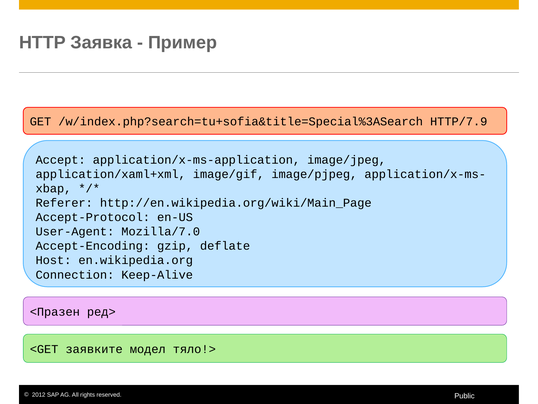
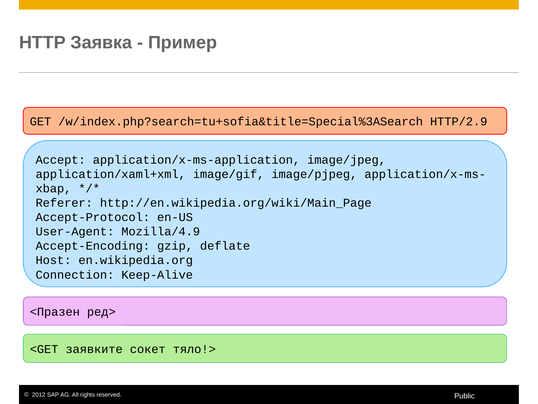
HTTP/7.9: HTTP/7.9 -> HTTP/2.9
Mozilla/7.0: Mozilla/7.0 -> Mozilla/4.9
модел: модел -> сокет
